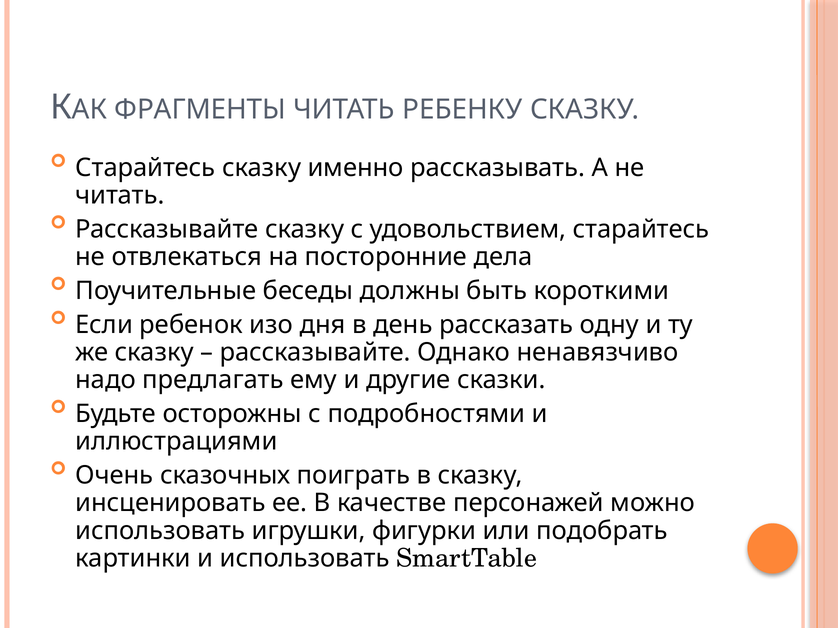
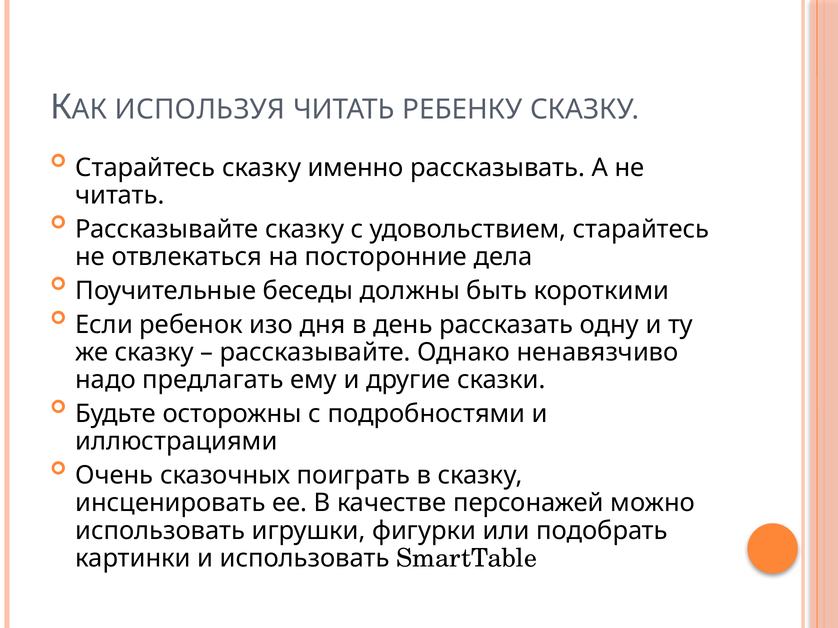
ФРАГМЕНТЫ: ФРАГМЕНТЫ -> ИСПОЛЬЗУЯ
